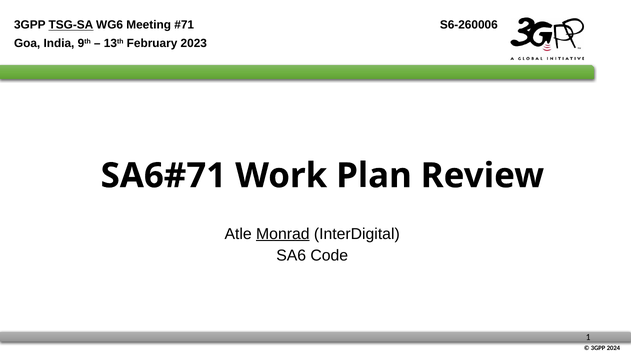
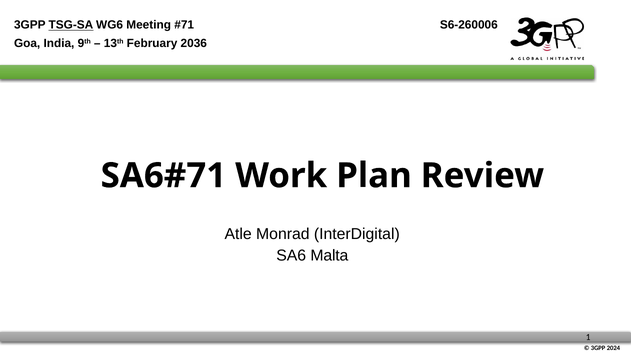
2023: 2023 -> 2036
Monrad underline: present -> none
Code: Code -> Malta
